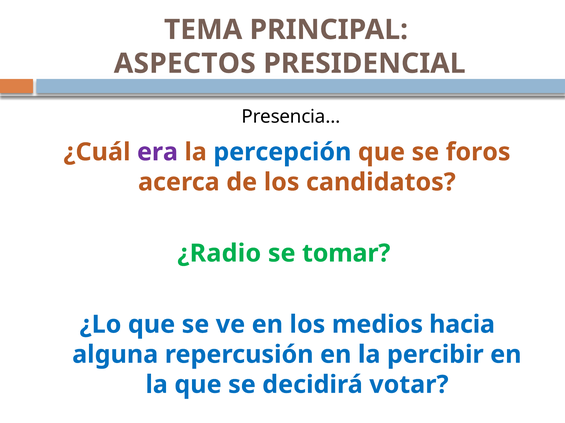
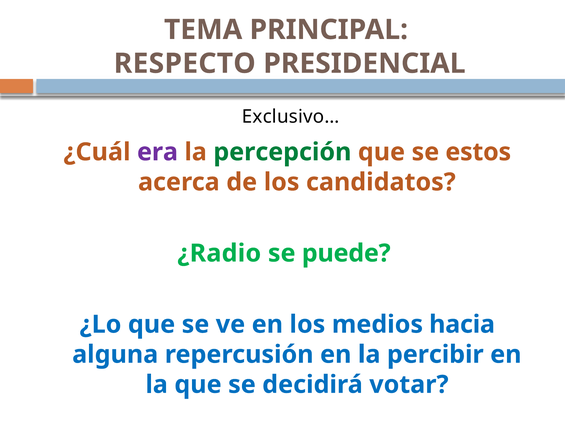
ASPECTOS: ASPECTOS -> RESPECTO
Presencia…: Presencia… -> Exclusivo…
percepción colour: blue -> green
foros: foros -> estos
tomar: tomar -> puede
